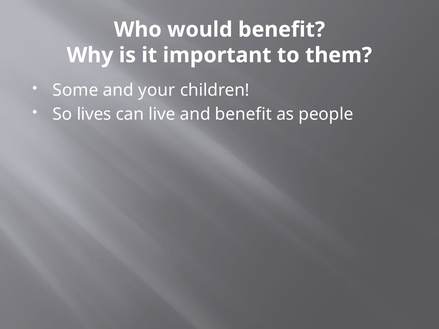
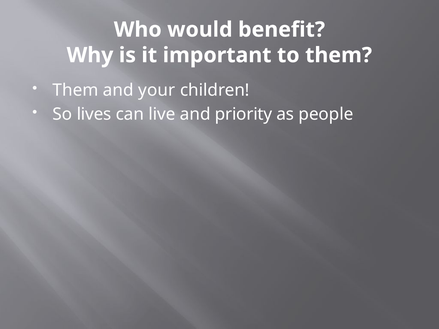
Some at (75, 90): Some -> Them
and benefit: benefit -> priority
